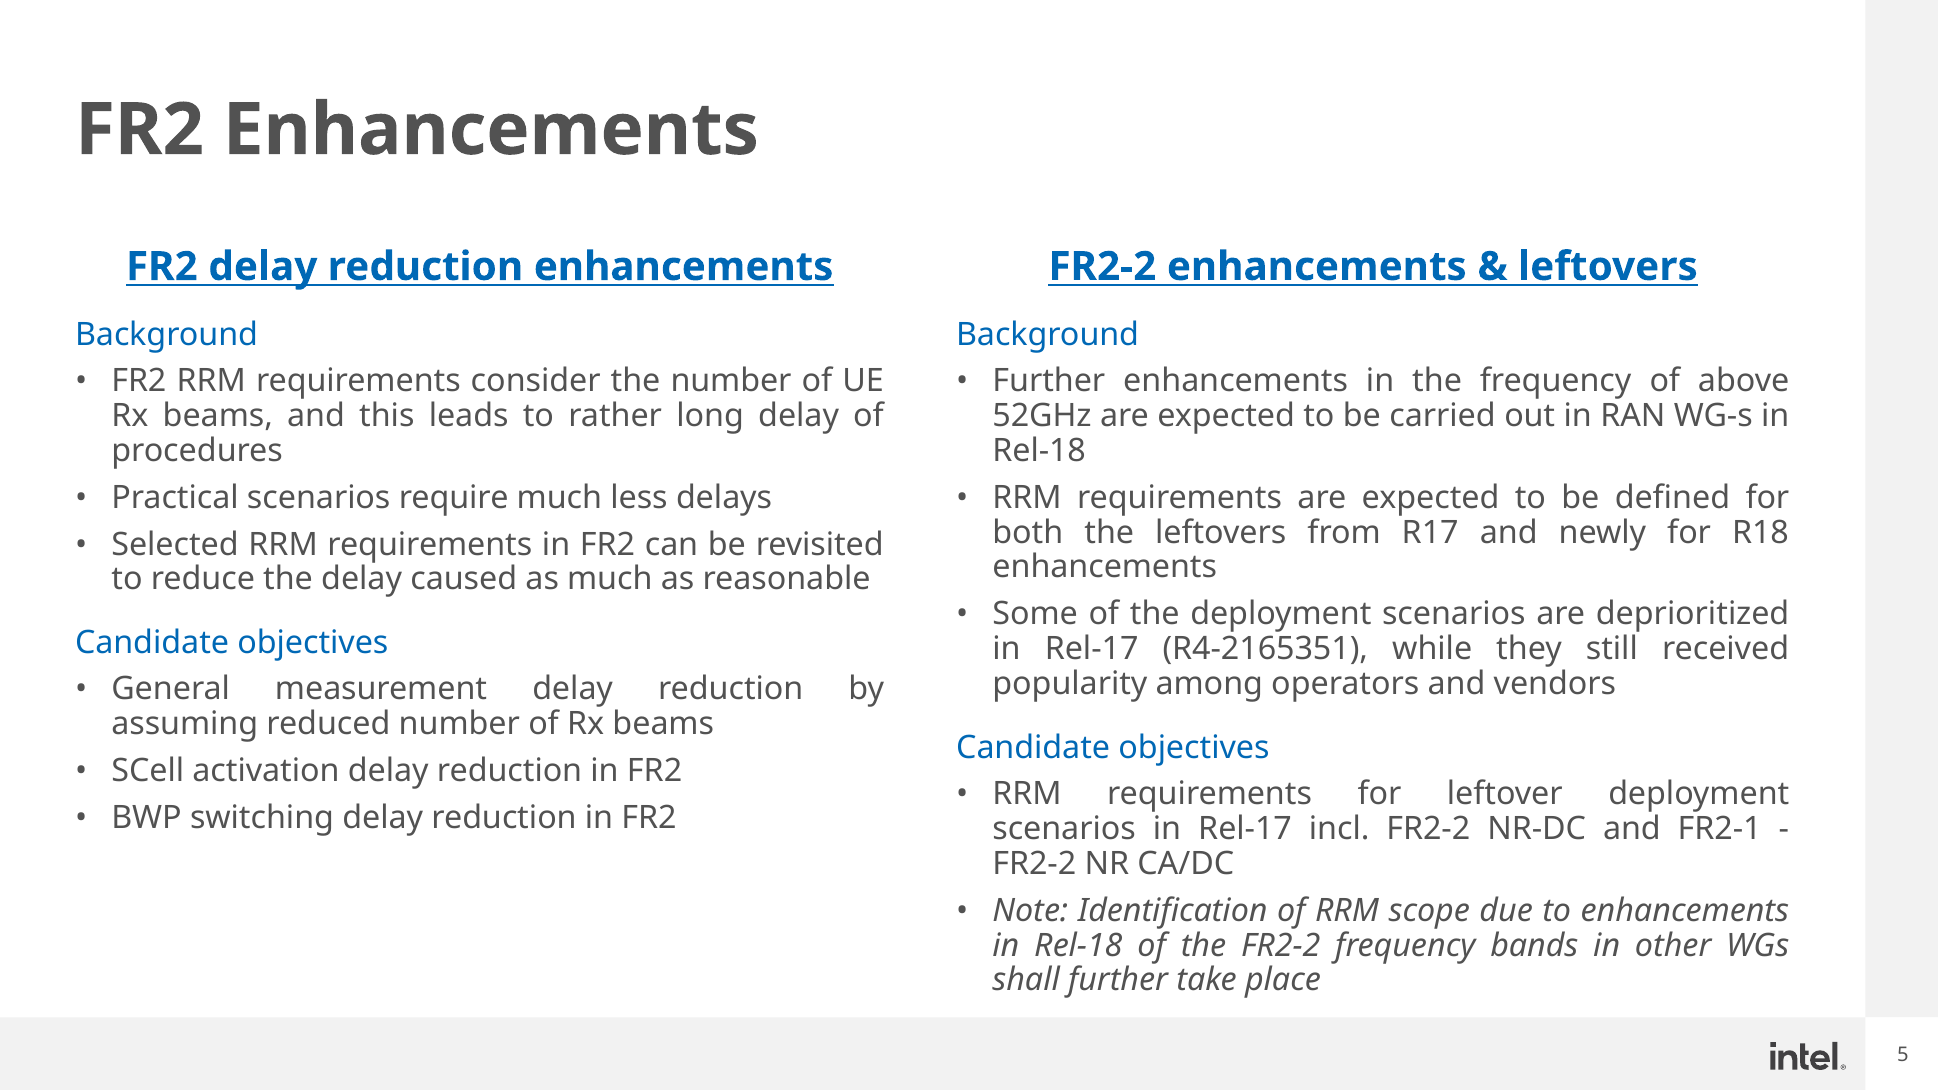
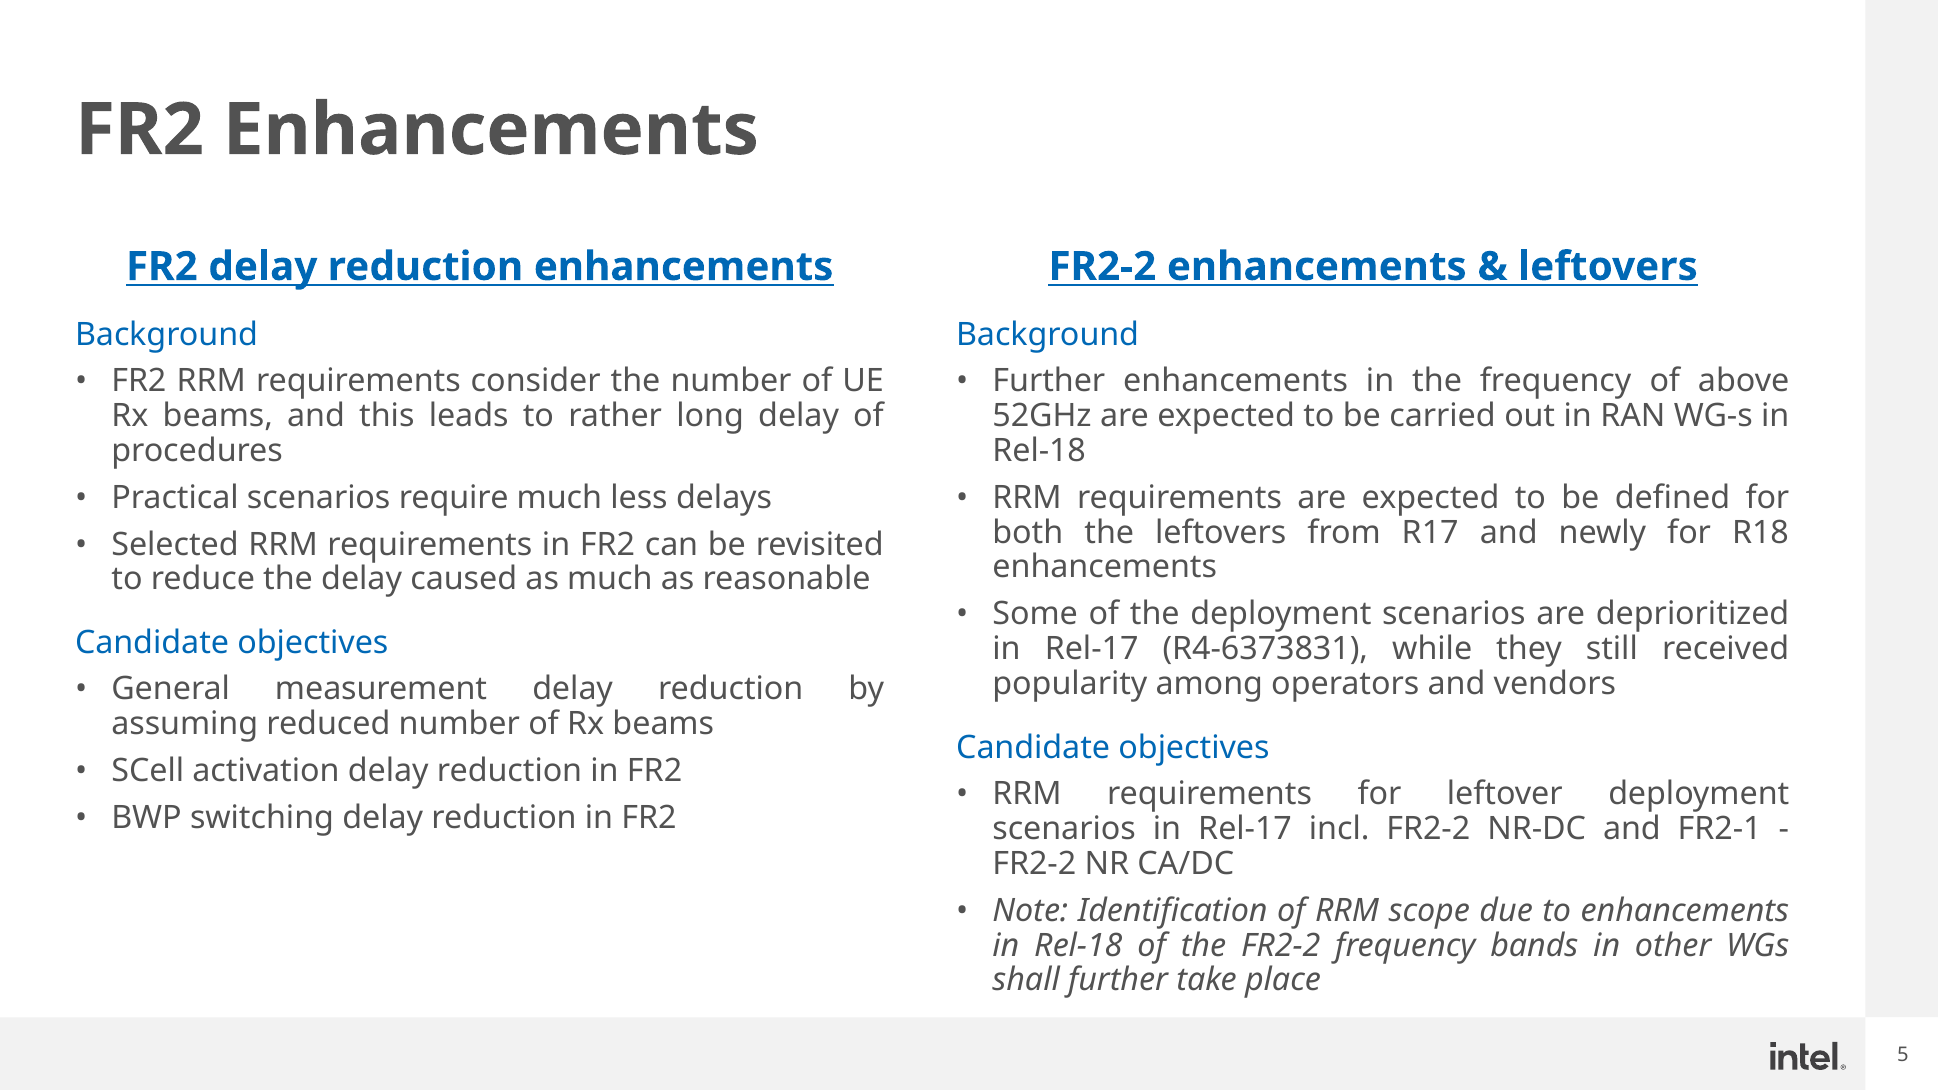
R4-2165351: R4-2165351 -> R4-6373831
